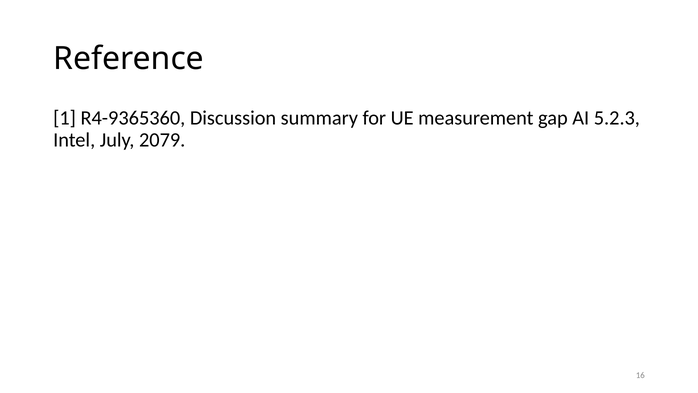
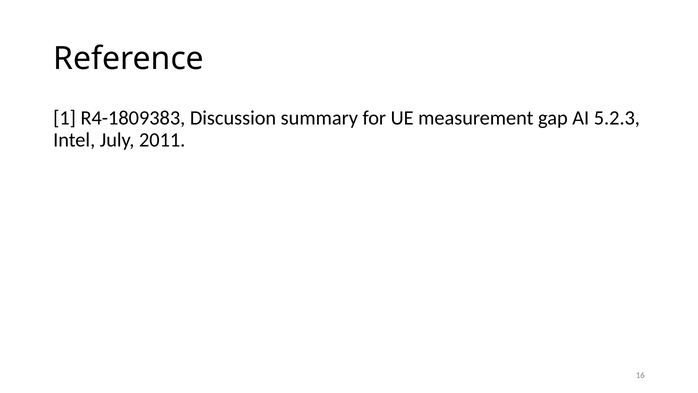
R4-9365360: R4-9365360 -> R4-1809383
2079: 2079 -> 2011
